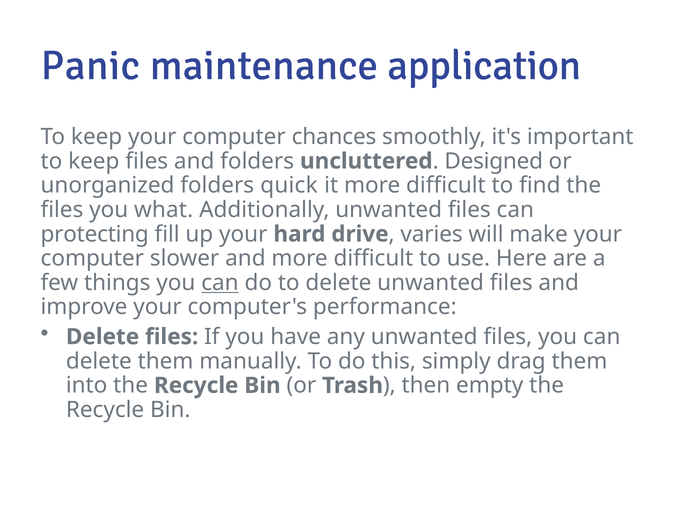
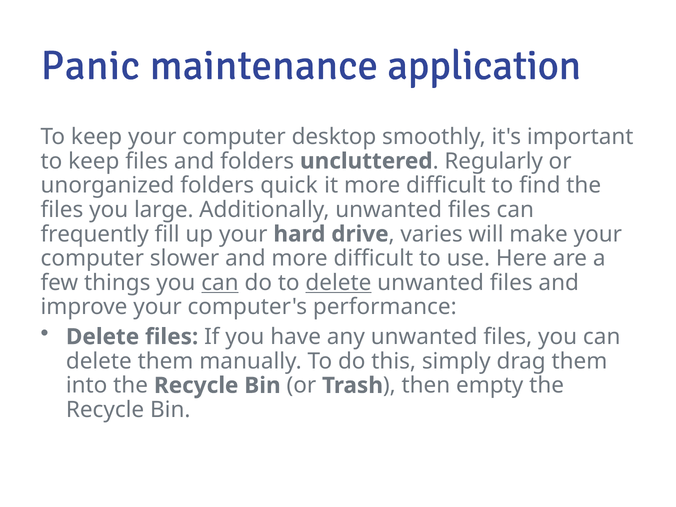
chances: chances -> desktop
Designed: Designed -> Regularly
what: what -> large
protecting: protecting -> frequently
delete at (338, 283) underline: none -> present
